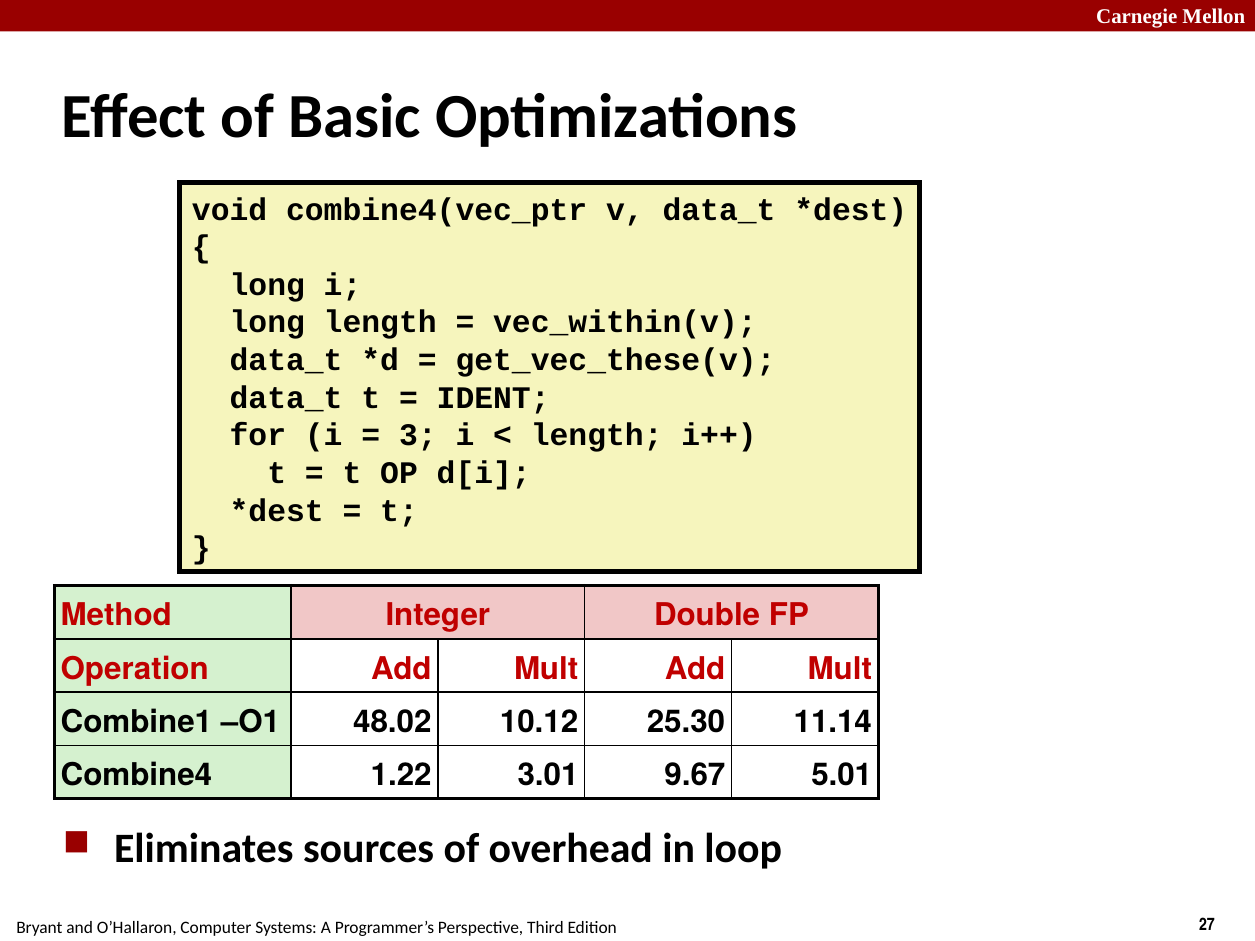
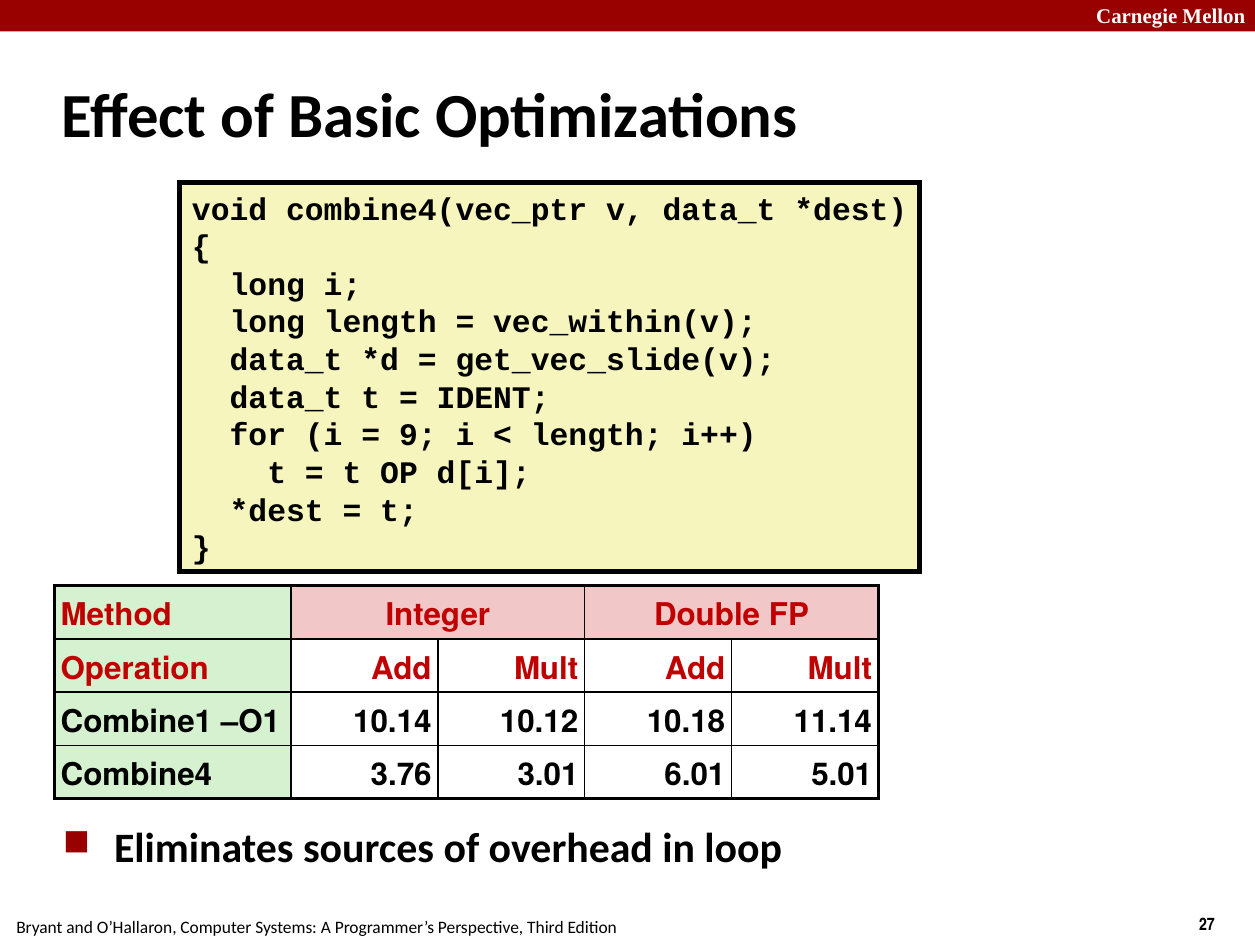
get_vec_these(v: get_vec_these(v -> get_vec_slide(v
3: 3 -> 9
48.02: 48.02 -> 10.14
25.30: 25.30 -> 10.18
1.22: 1.22 -> 3.76
9.67: 9.67 -> 6.01
